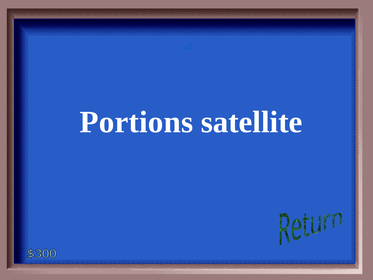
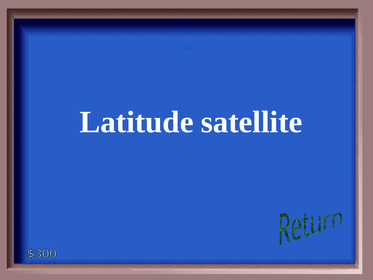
Portions: Portions -> Latitude
